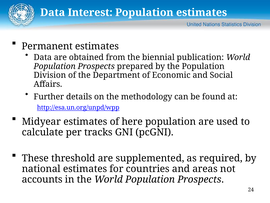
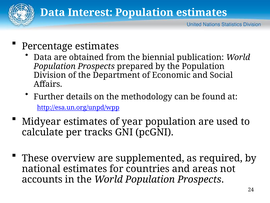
Permanent: Permanent -> Percentage
here: here -> year
threshold: threshold -> overview
